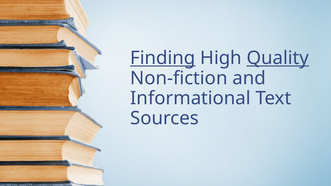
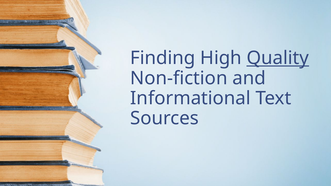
Finding underline: present -> none
